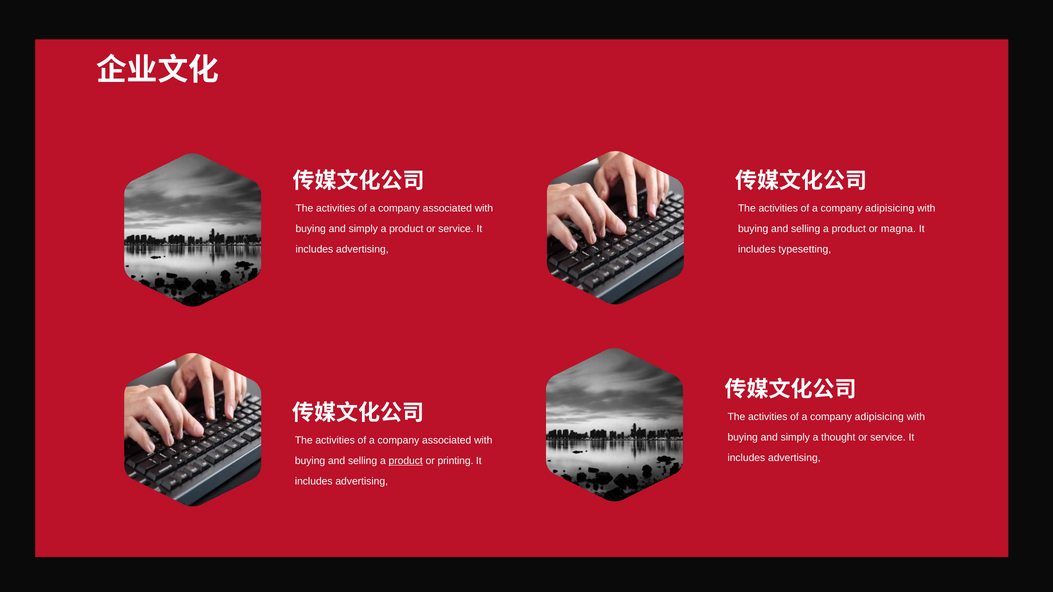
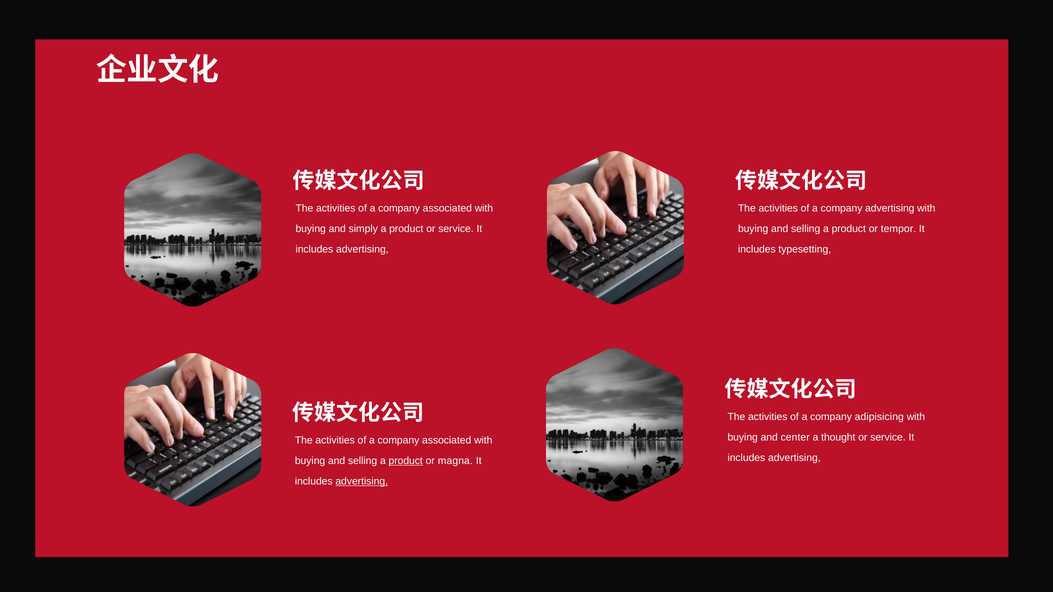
adipisicing at (890, 208): adipisicing -> advertising
magna: magna -> tempor
simply at (795, 438): simply -> center
printing: printing -> magna
advertising at (362, 482) underline: none -> present
